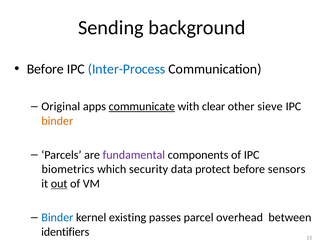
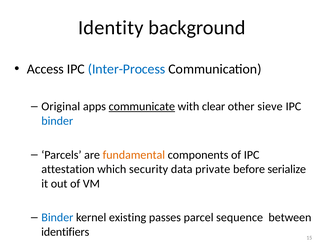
Sending: Sending -> Identity
Before at (45, 69): Before -> Access
binder at (57, 121) colour: orange -> blue
fundamental colour: purple -> orange
biometrics: biometrics -> attestation
protect: protect -> private
sensors: sensors -> serialize
out underline: present -> none
overhead: overhead -> sequence
